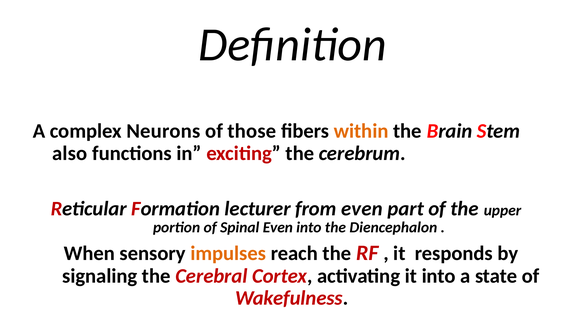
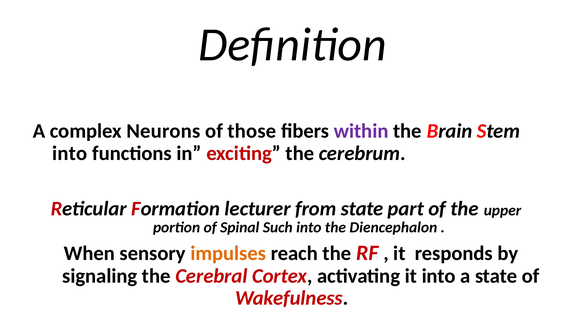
within colour: orange -> purple
also at (70, 154): also -> into
from even: even -> state
Spinal Even: Even -> Such
